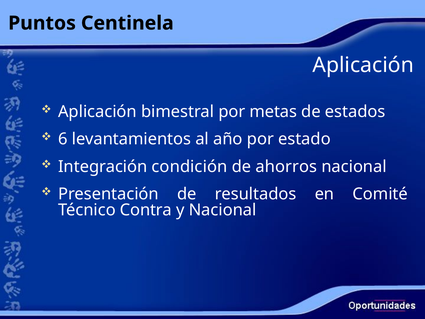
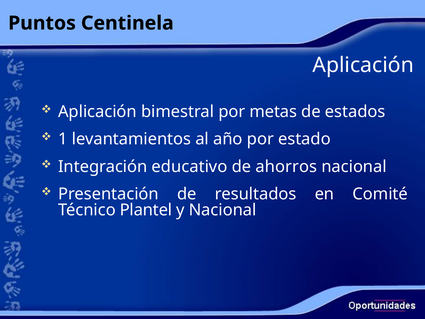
6: 6 -> 1
condición: condición -> educativo
Contra: Contra -> Plantel
